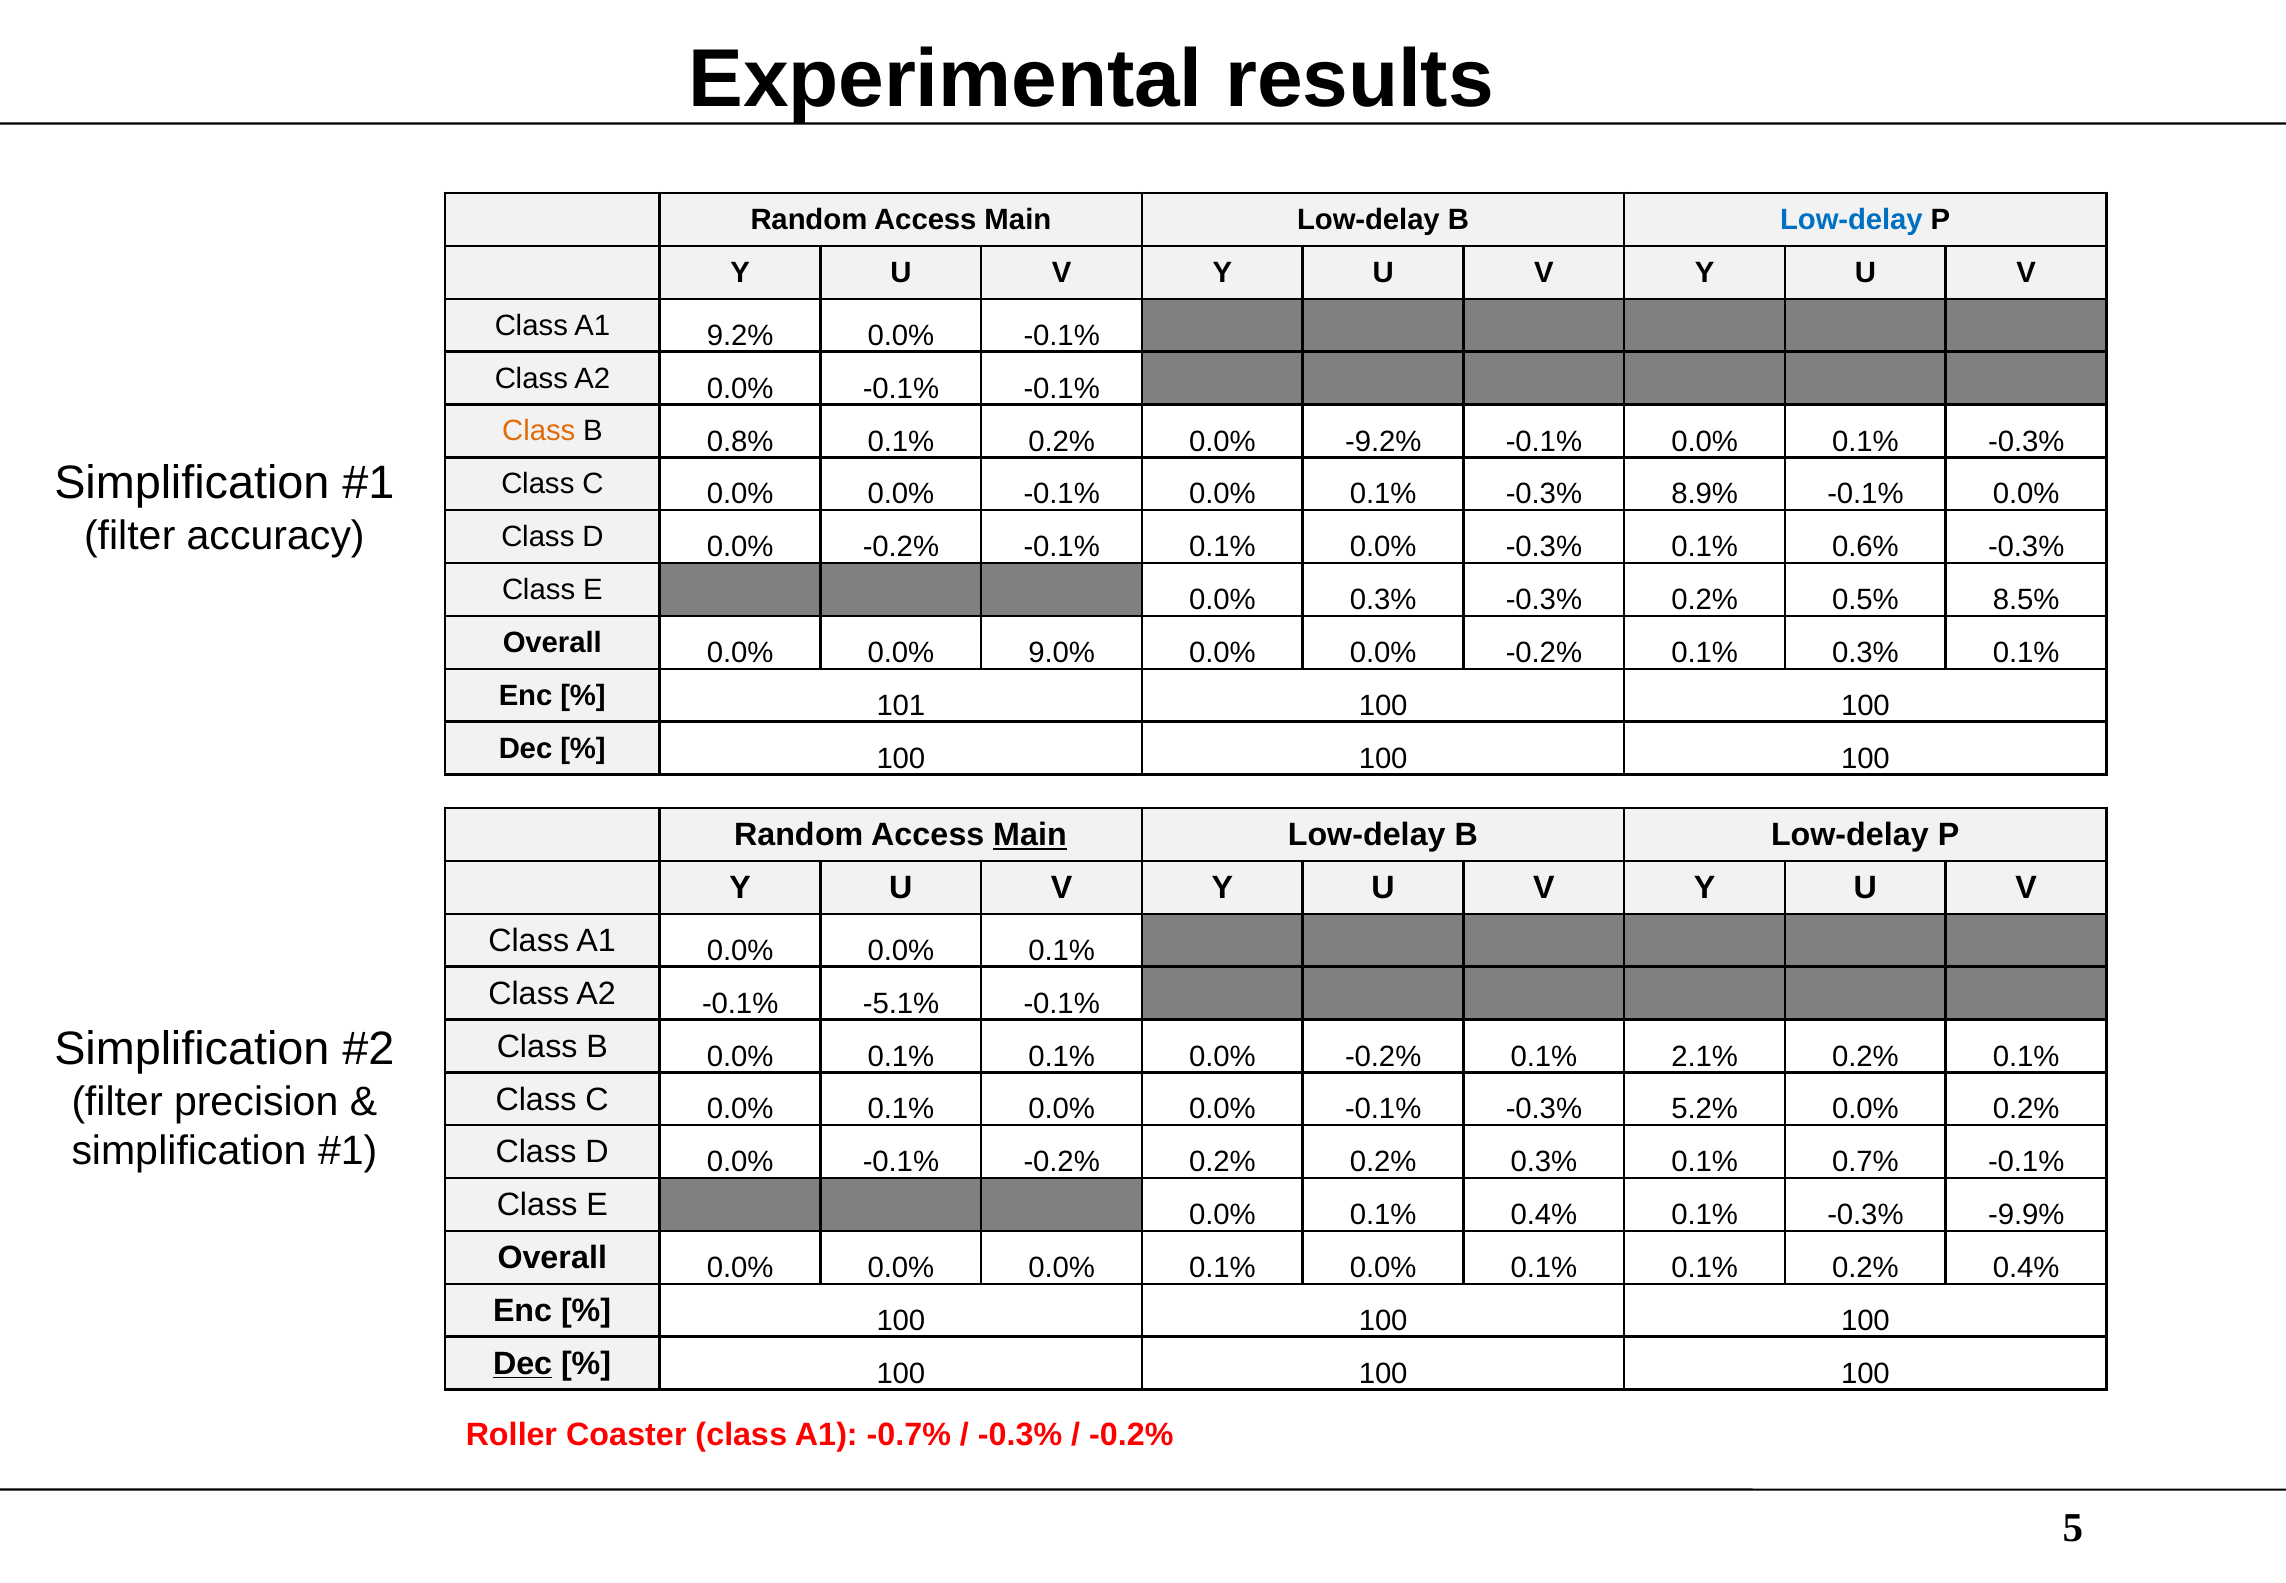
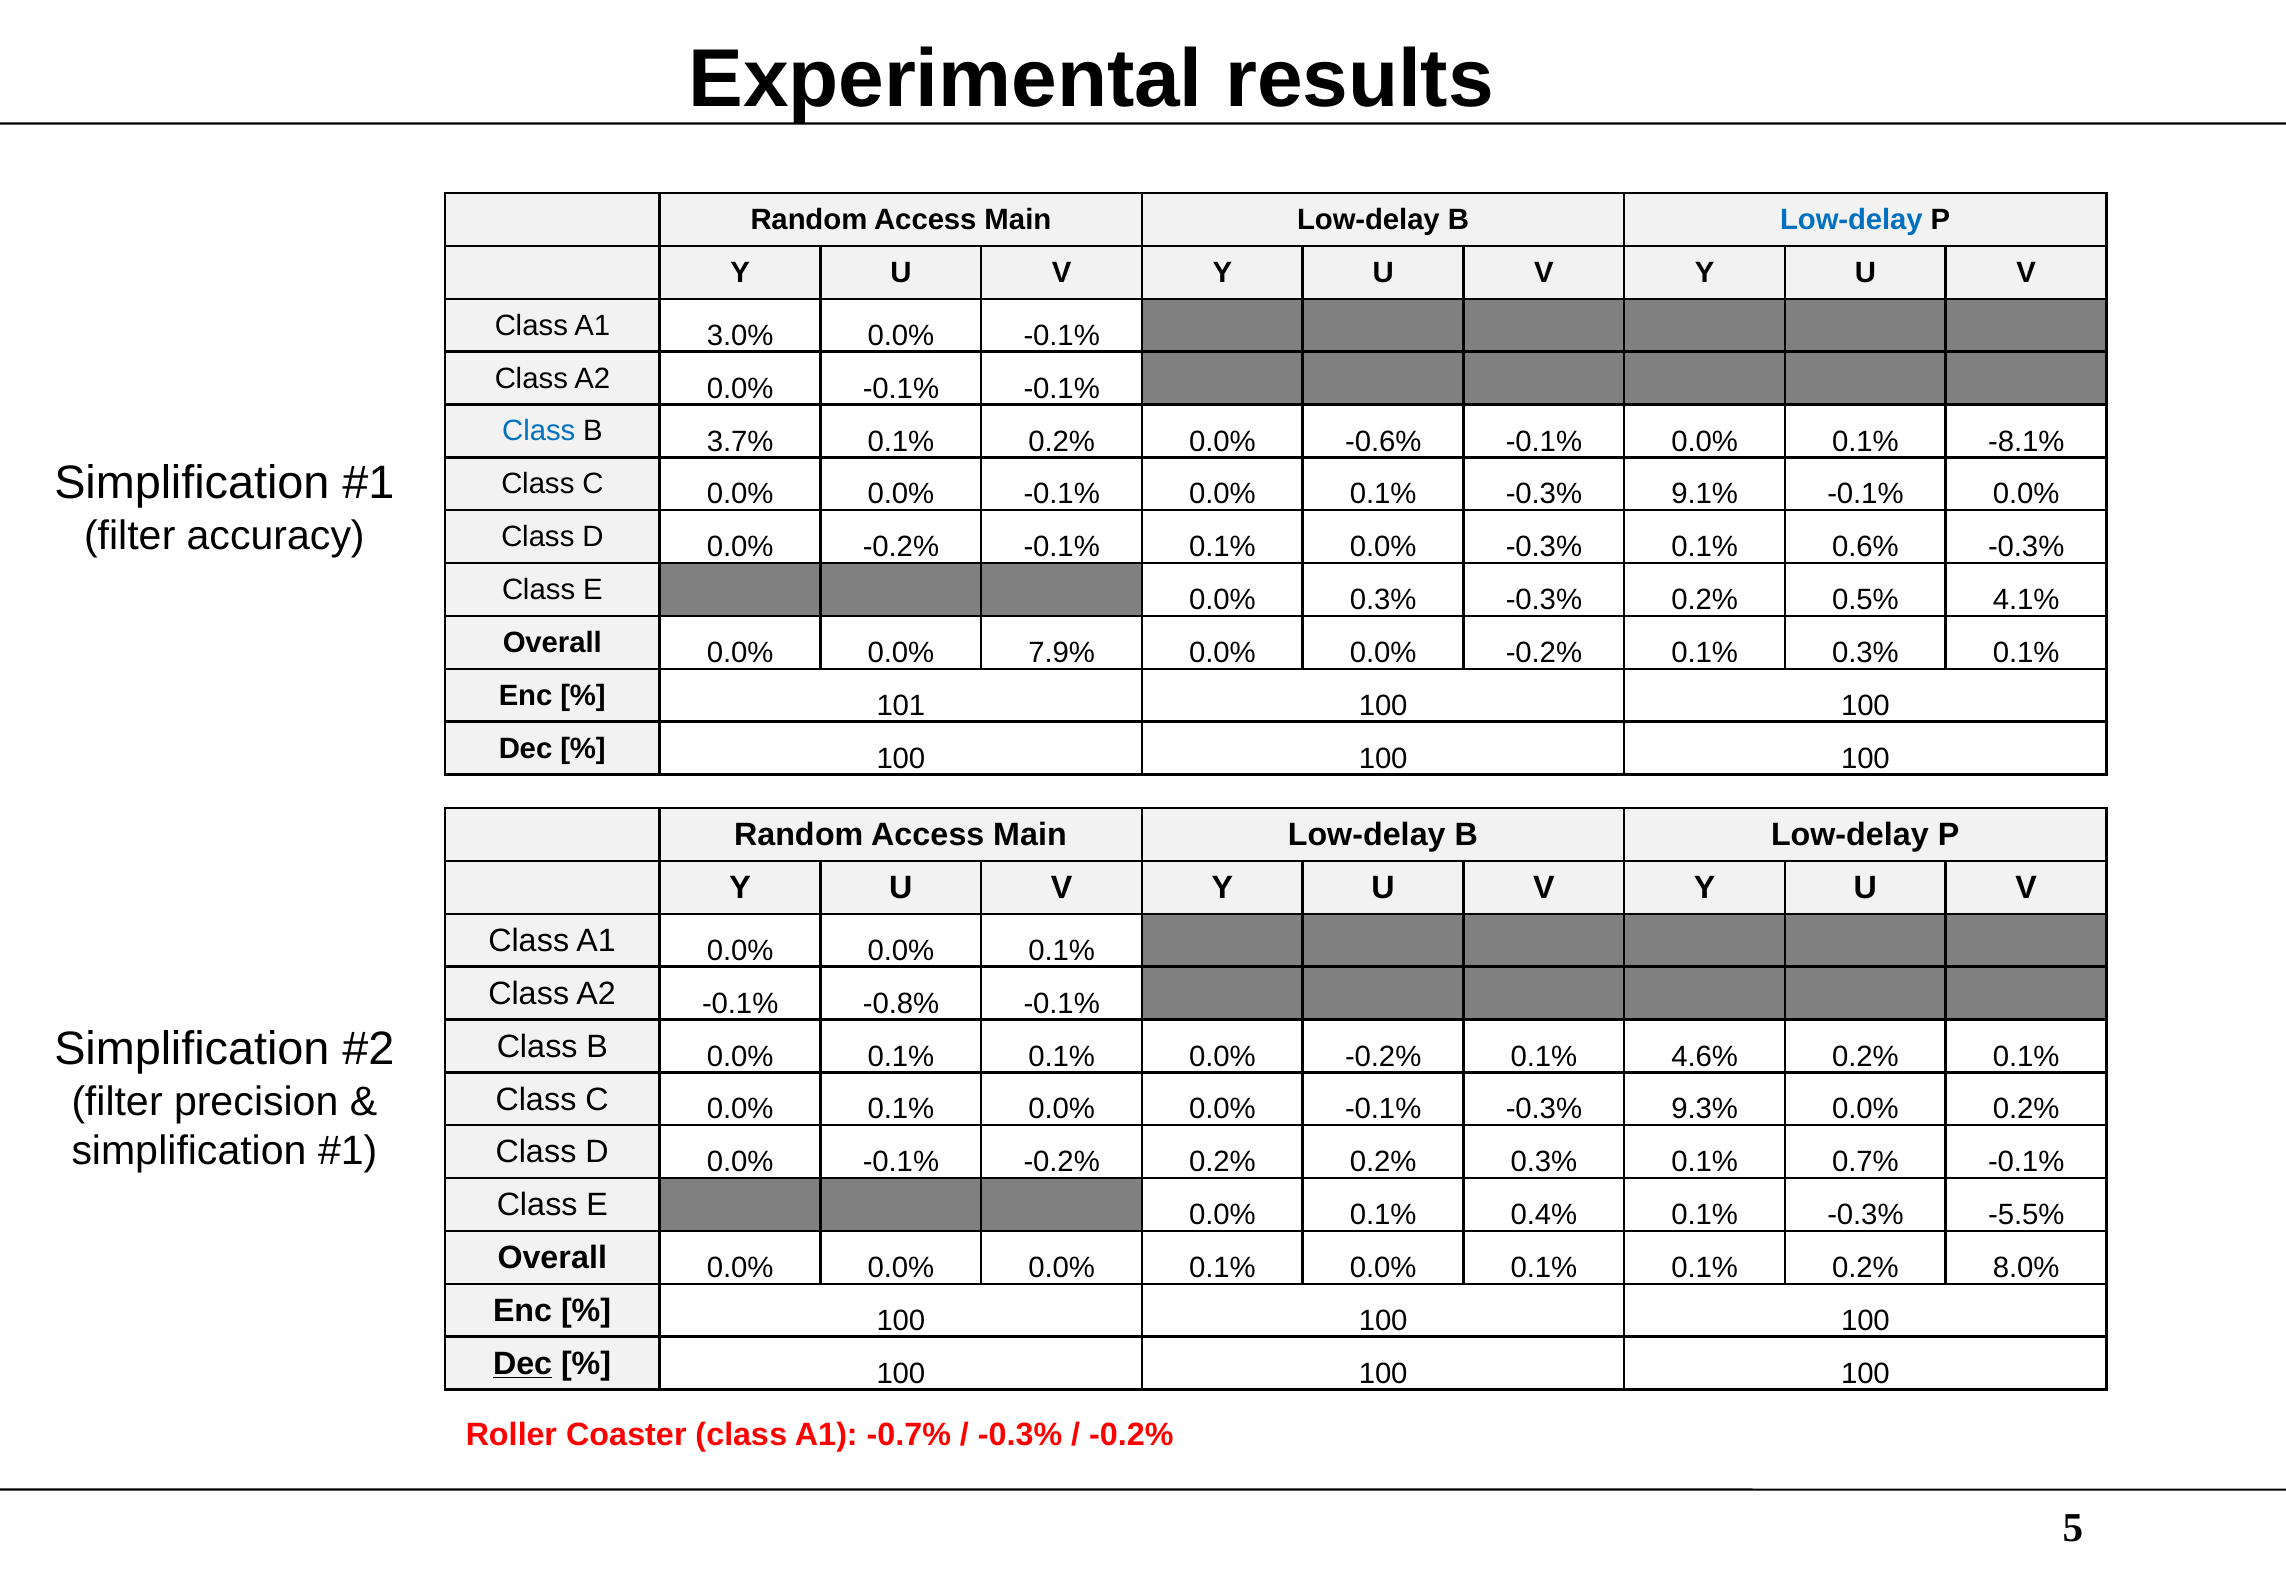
9.2%: 9.2% -> 3.0%
Class at (539, 431) colour: orange -> blue
0.8%: 0.8% -> 3.7%
-9.2%: -9.2% -> -0.6%
-0.3% at (2026, 441): -0.3% -> -8.1%
8.9%: 8.9% -> 9.1%
8.5%: 8.5% -> 4.1%
9.0%: 9.0% -> 7.9%
Main at (1030, 835) underline: present -> none
-5.1%: -5.1% -> -0.8%
2.1%: 2.1% -> 4.6%
5.2%: 5.2% -> 9.3%
-9.9%: -9.9% -> -5.5%
0.2% 0.4%: 0.4% -> 8.0%
